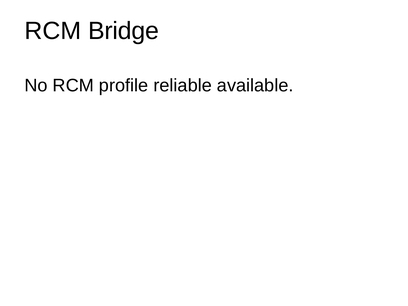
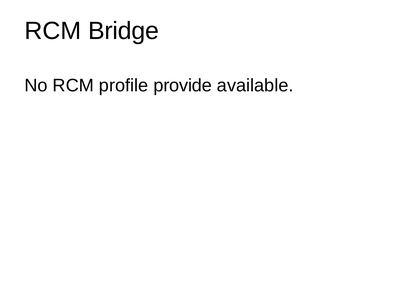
reliable: reliable -> provide
